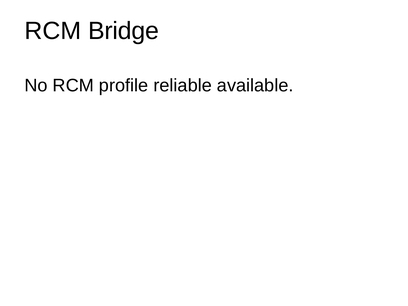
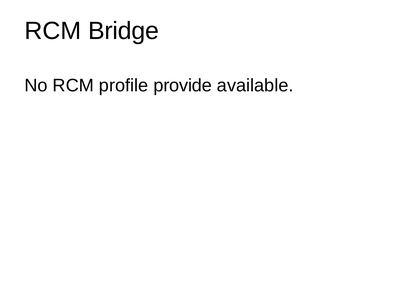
reliable: reliable -> provide
